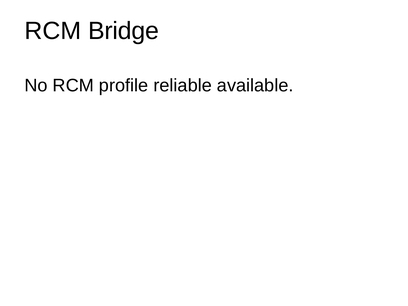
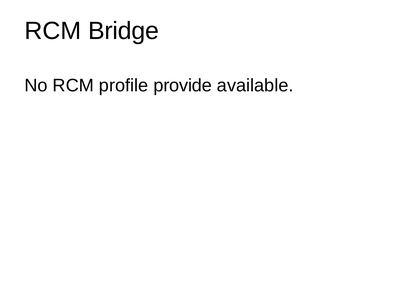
reliable: reliable -> provide
